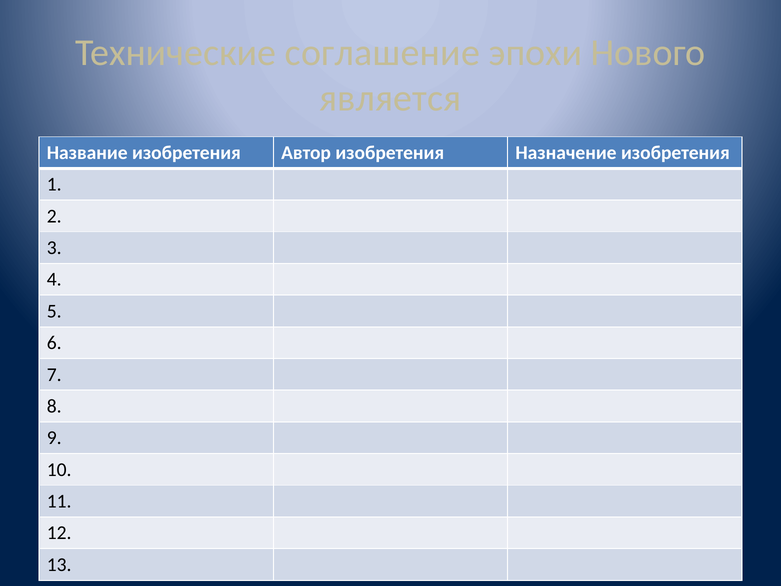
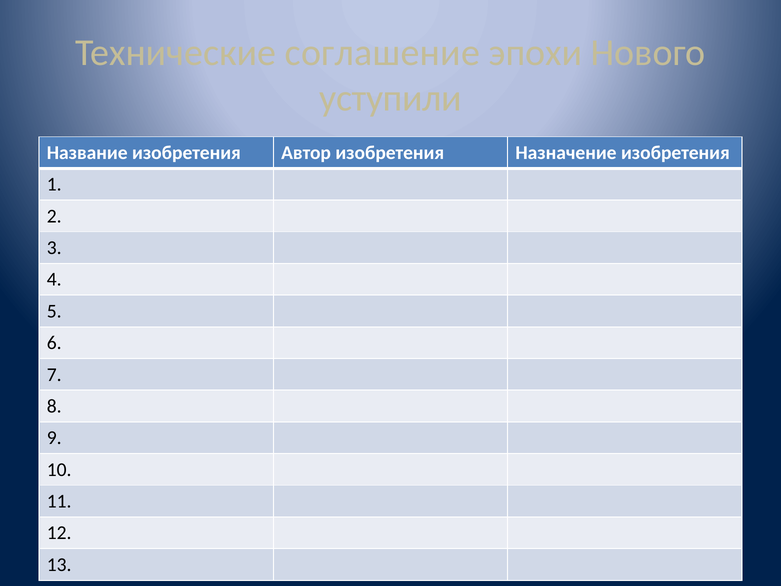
является: является -> уступили
